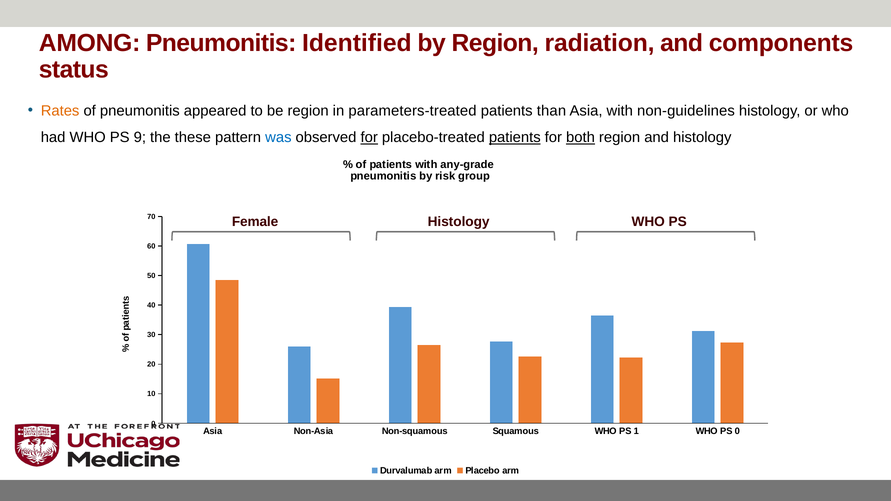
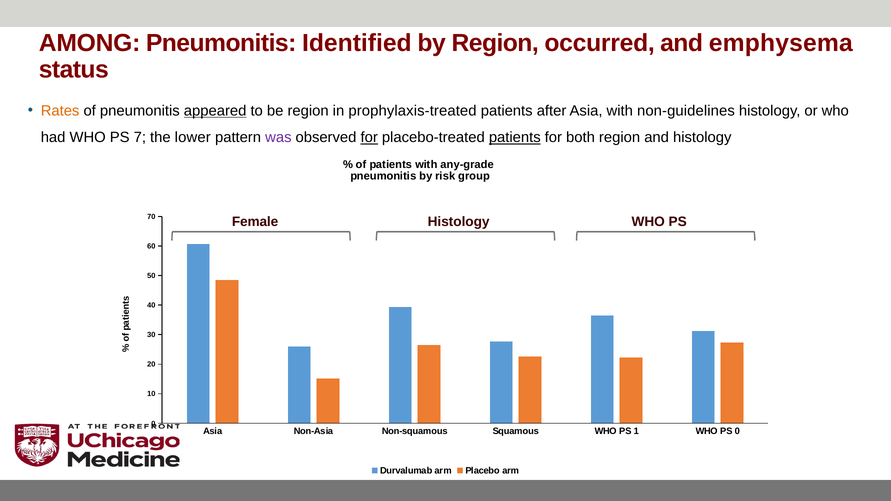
radiation: radiation -> occurred
components: components -> emphysema
appeared underline: none -> present
parameters-treated: parameters-treated -> prophylaxis-treated
than: than -> after
9: 9 -> 7
these: these -> lower
was colour: blue -> purple
both underline: present -> none
